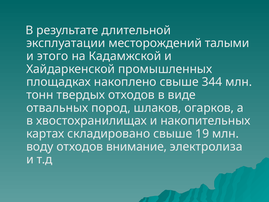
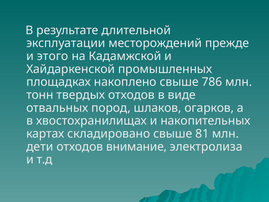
талыми: талыми -> прежде
344: 344 -> 786
19: 19 -> 81
воду: воду -> дети
